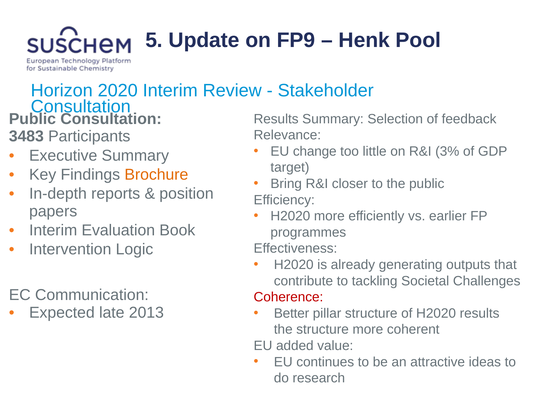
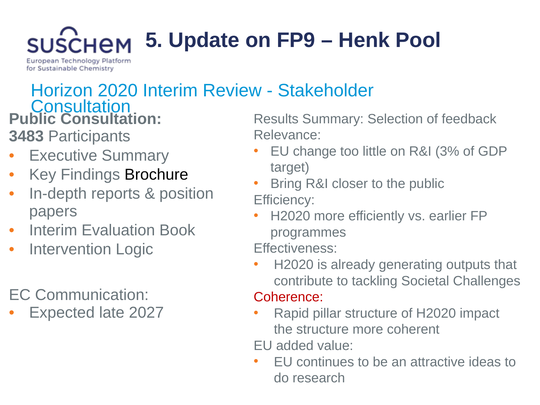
Brochure colour: orange -> black
2013: 2013 -> 2027
Better: Better -> Rapid
H2020 results: results -> impact
